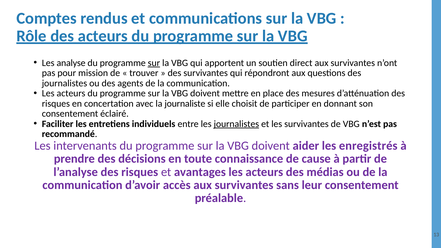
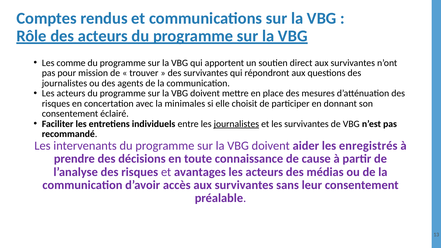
analyse: analyse -> comme
sur at (154, 63) underline: present -> none
journaliste: journaliste -> minimales
